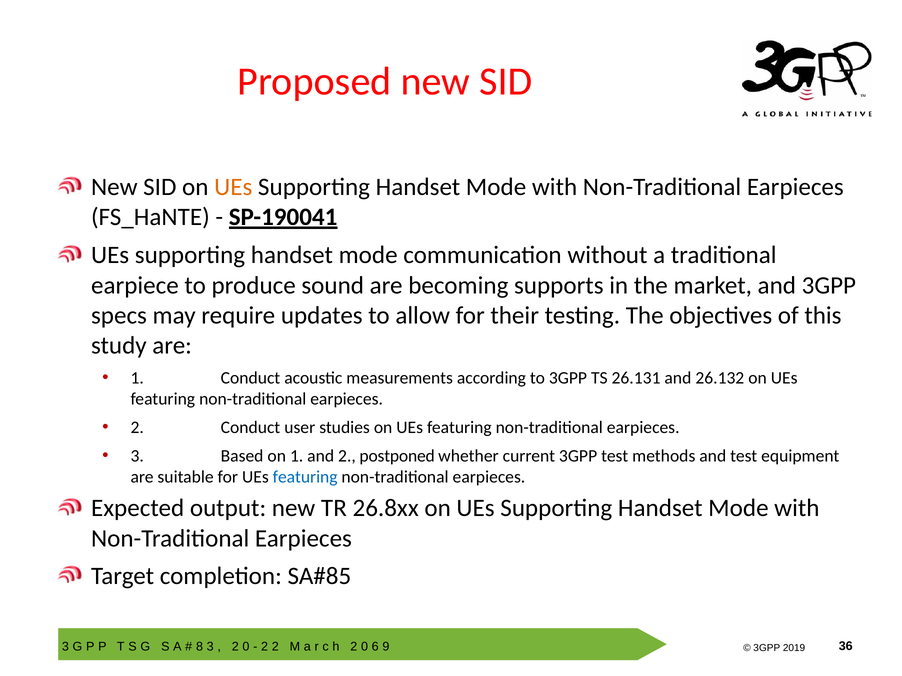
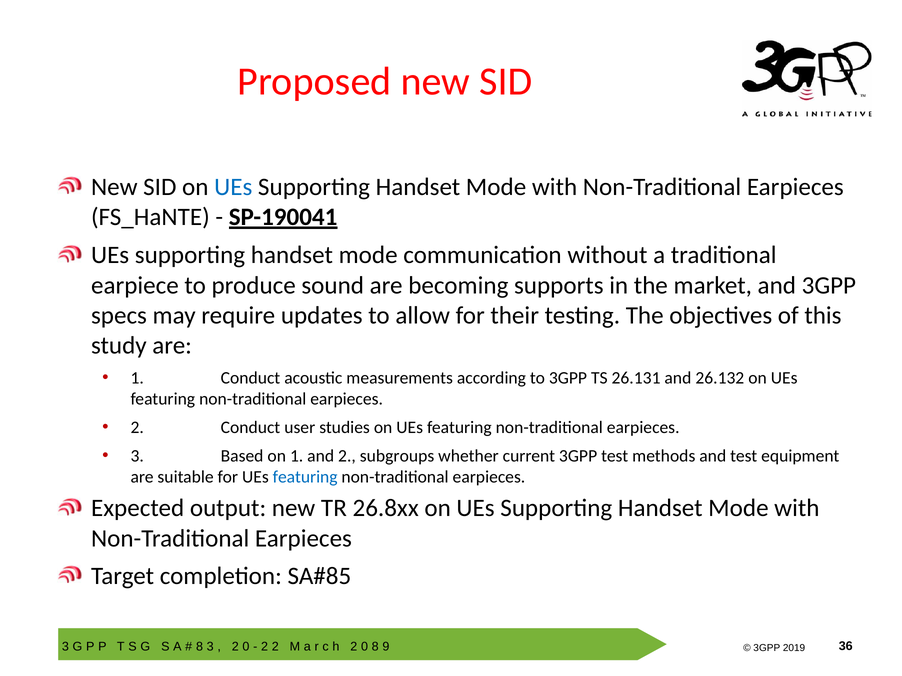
UEs at (233, 187) colour: orange -> blue
postponed: postponed -> subgroups
6 at (375, 647): 6 -> 8
